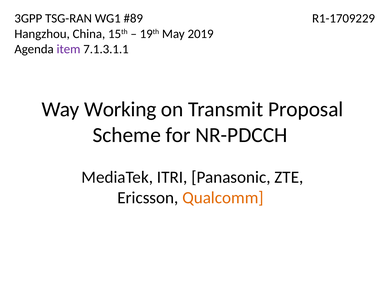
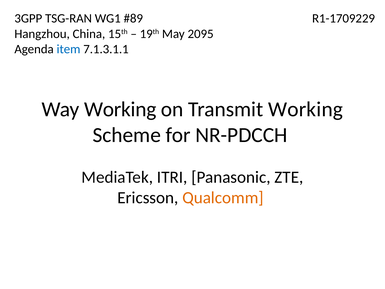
2019: 2019 -> 2095
item colour: purple -> blue
Transmit Proposal: Proposal -> Working
